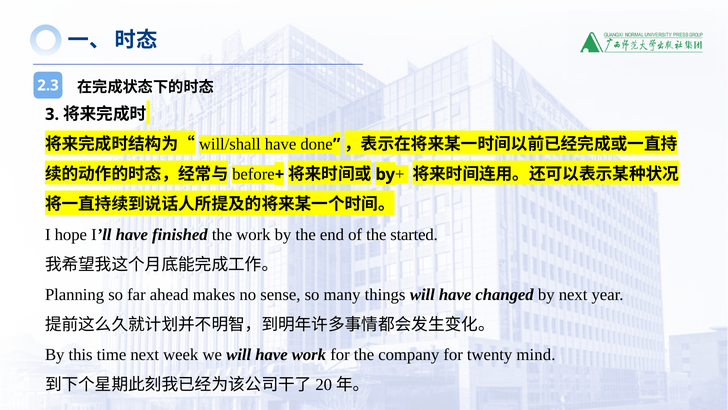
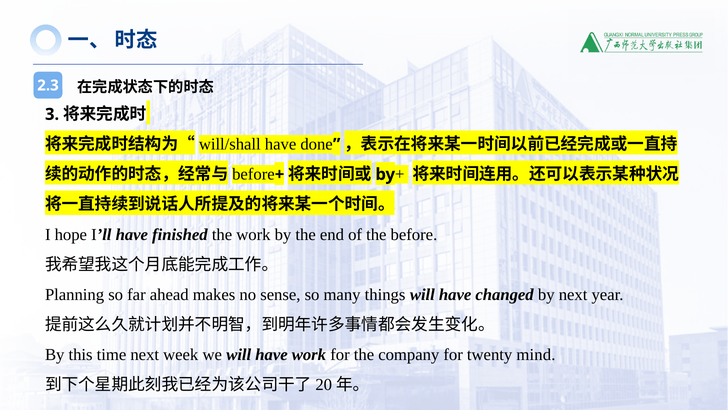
started: started -> before
